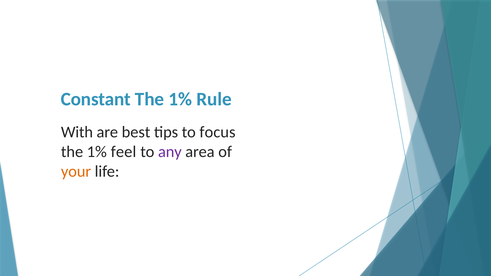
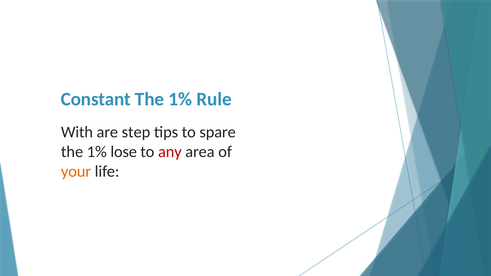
best: best -> step
focus: focus -> spare
feel: feel -> lose
any colour: purple -> red
